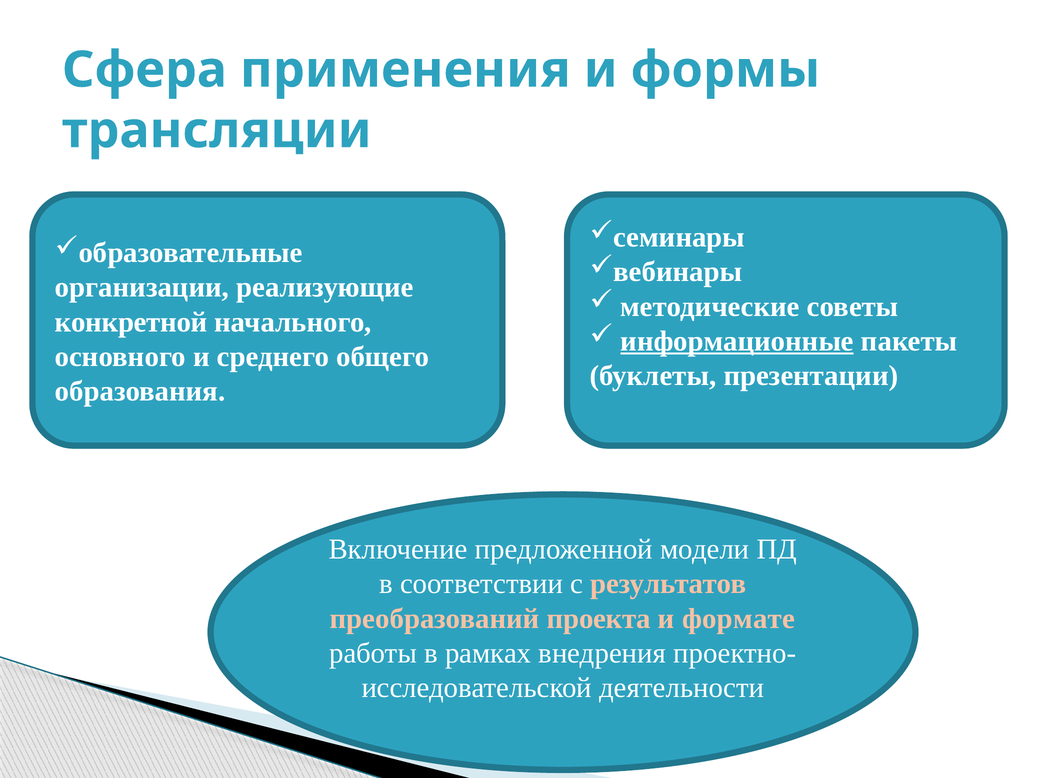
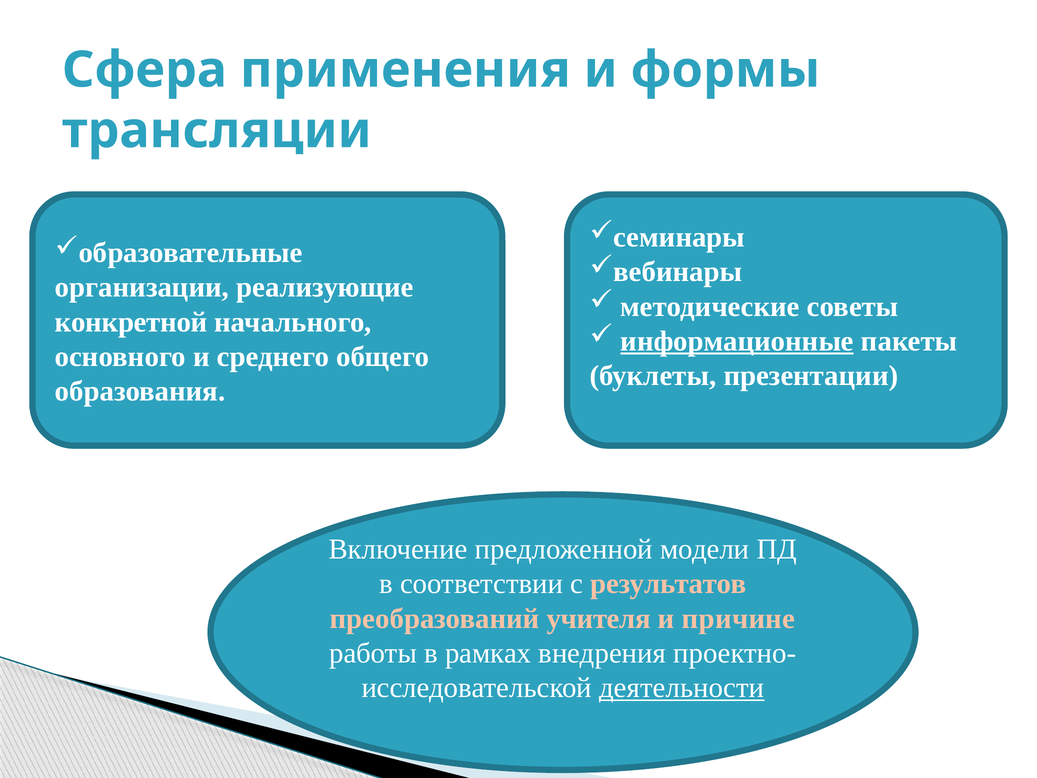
проекта: проекта -> учителя
формате: формате -> причине
деятельности underline: none -> present
